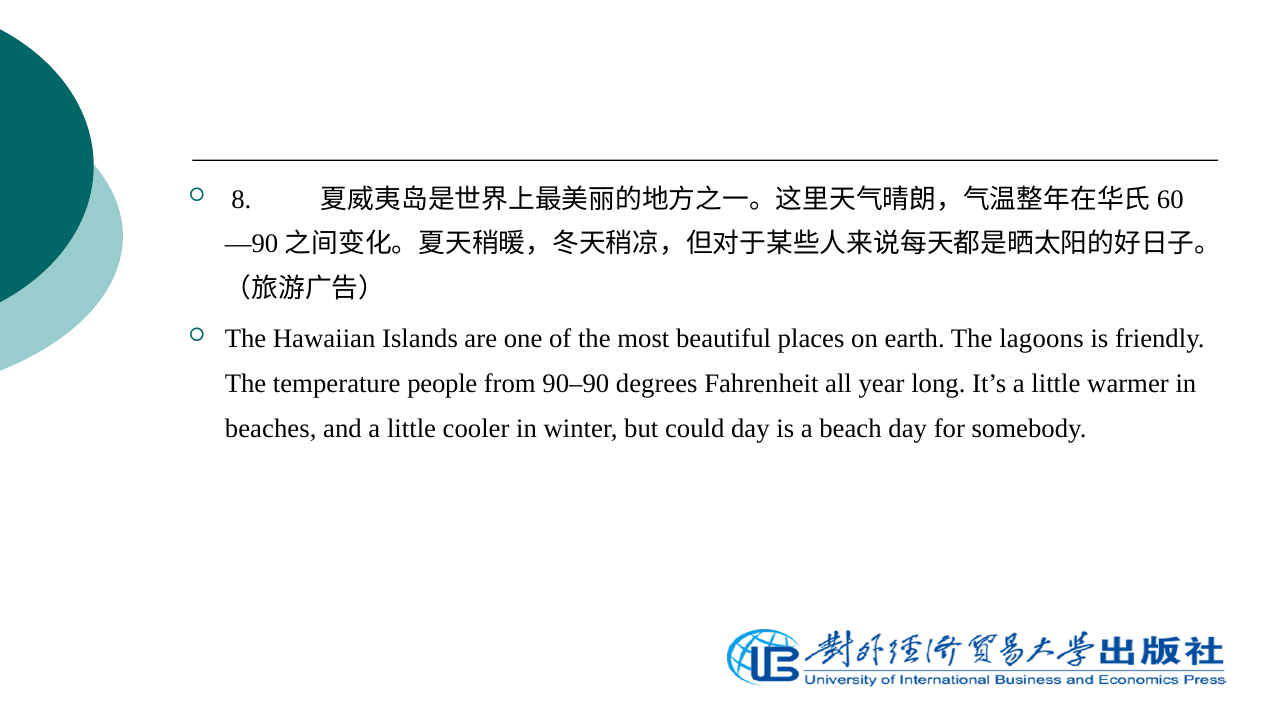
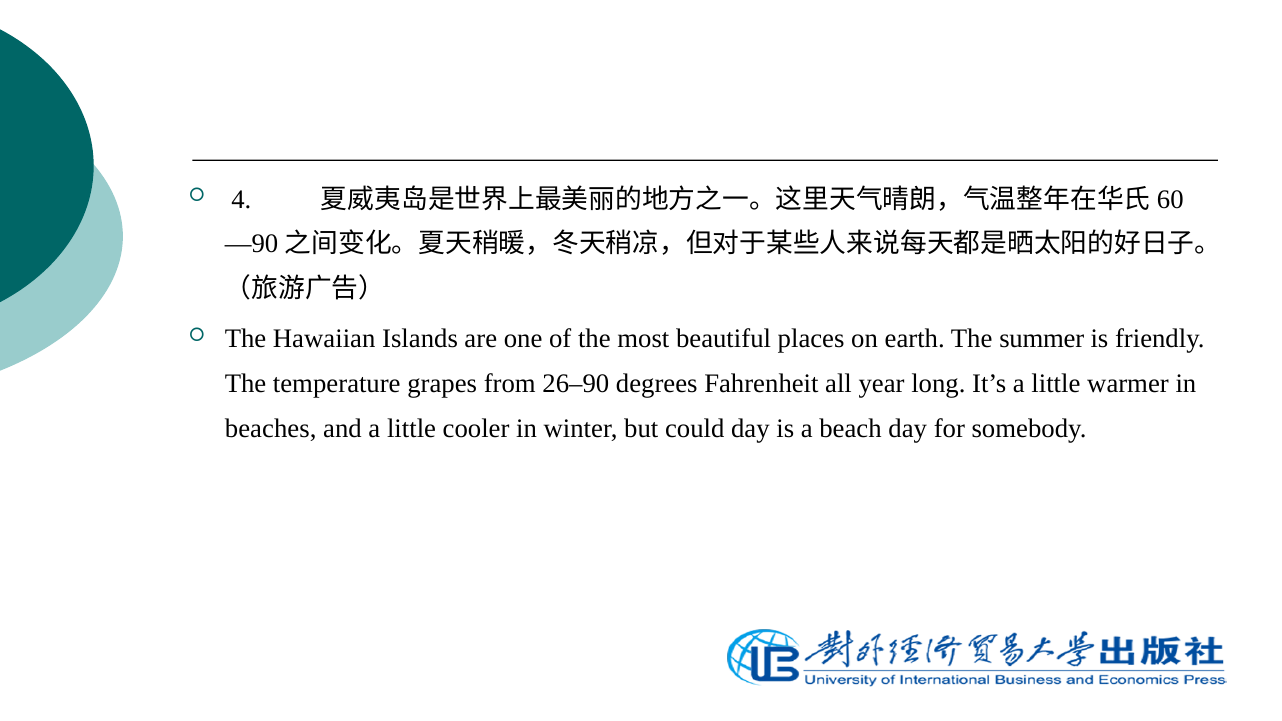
8: 8 -> 4
lagoons: lagoons -> summer
people: people -> grapes
90–90: 90–90 -> 26–90
